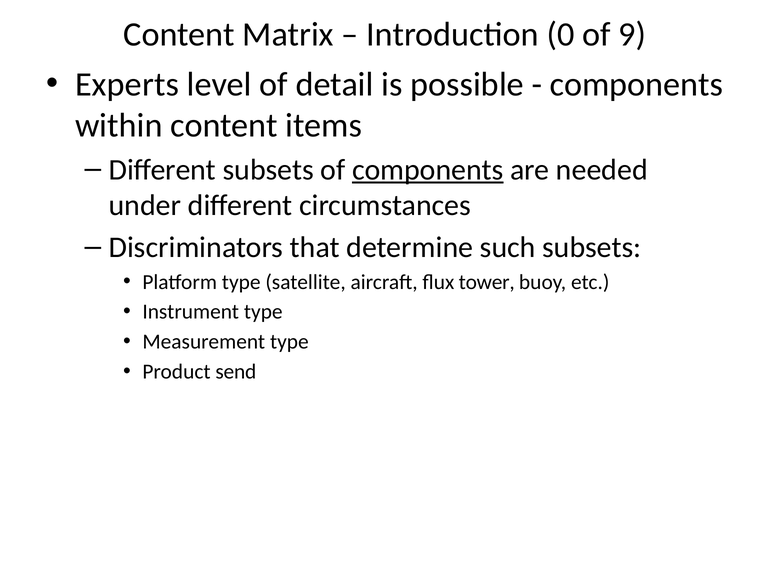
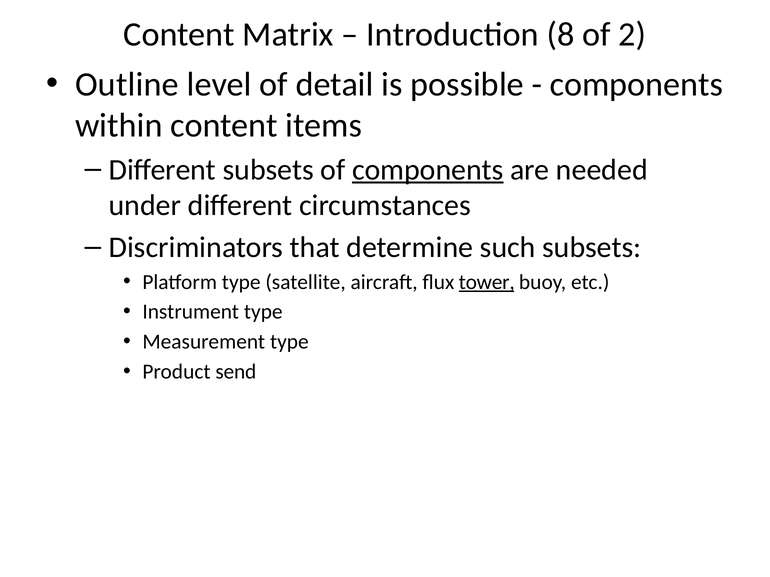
0: 0 -> 8
9: 9 -> 2
Experts: Experts -> Outline
tower underline: none -> present
